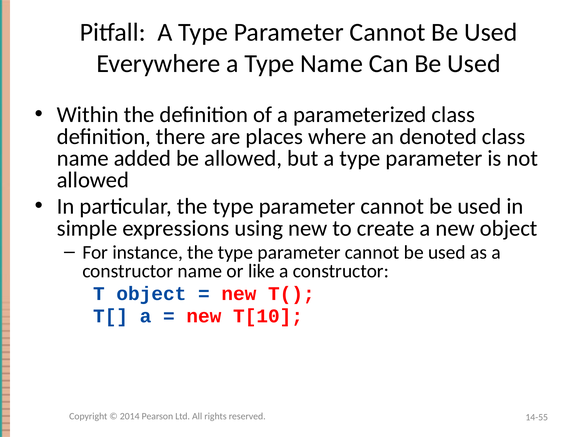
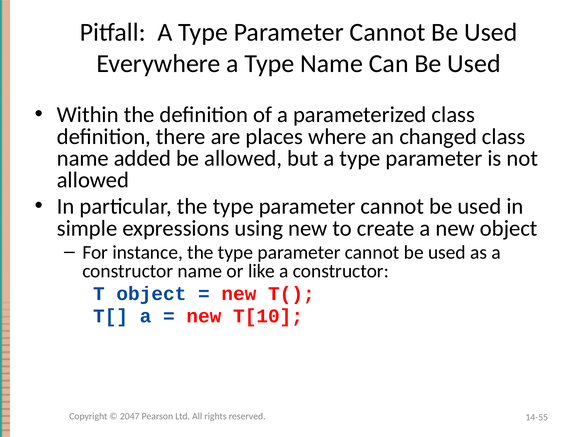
denoted: denoted -> changed
2014: 2014 -> 2047
